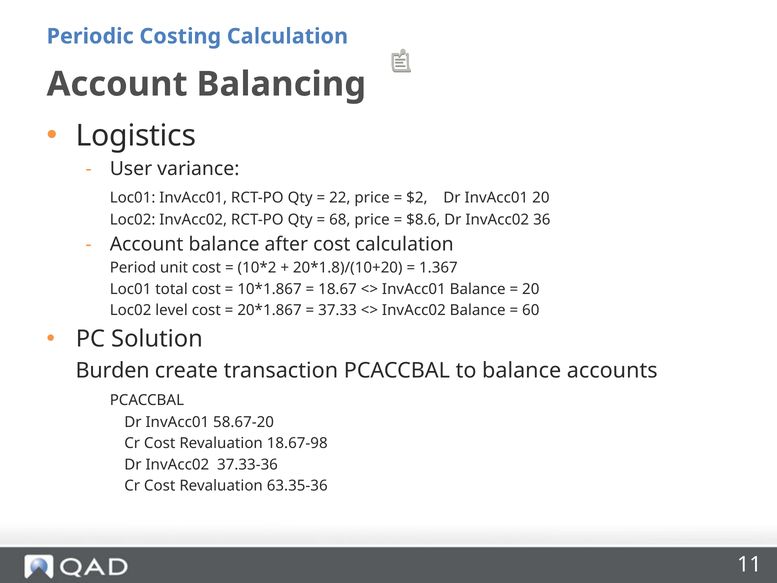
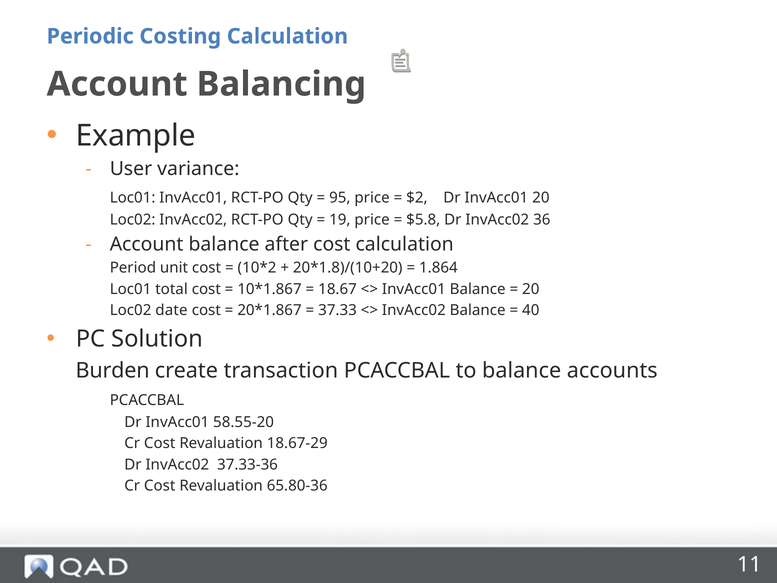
Logistics: Logistics -> Example
22: 22 -> 95
68: 68 -> 19
$8.6: $8.6 -> $5.8
1.367: 1.367 -> 1.864
level: level -> date
60: 60 -> 40
58.67-20: 58.67-20 -> 58.55-20
18.67-98: 18.67-98 -> 18.67-29
63.35-36: 63.35-36 -> 65.80-36
